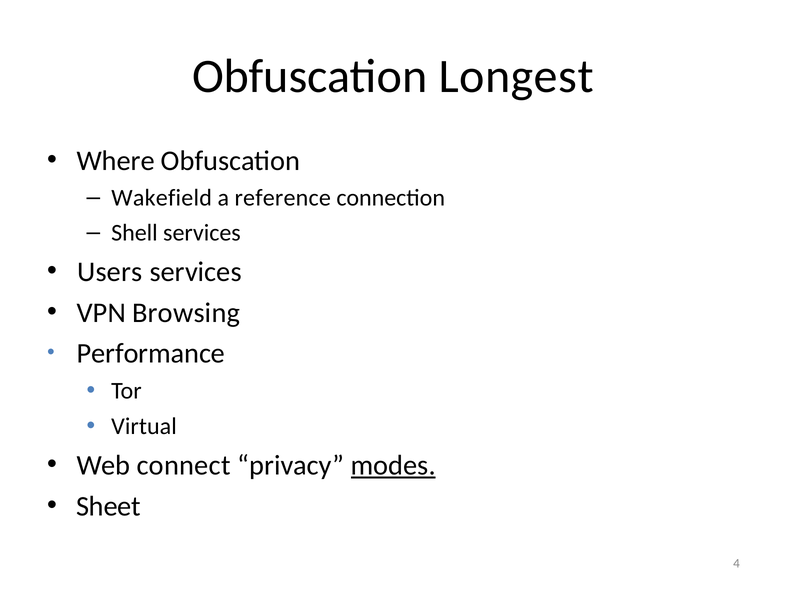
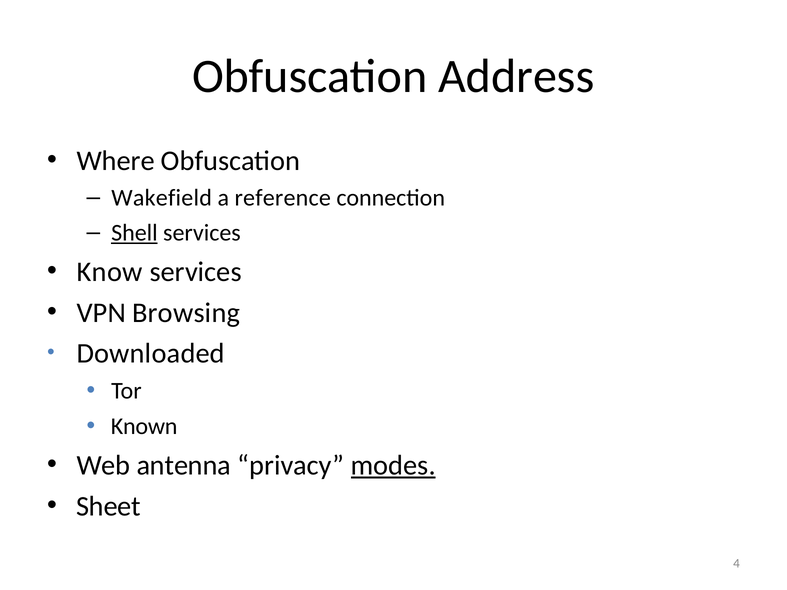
Longest: Longest -> Address
Shell underline: none -> present
Users: Users -> Know
Performance: Performance -> Downloaded
Virtual: Virtual -> Known
connect: connect -> antenna
